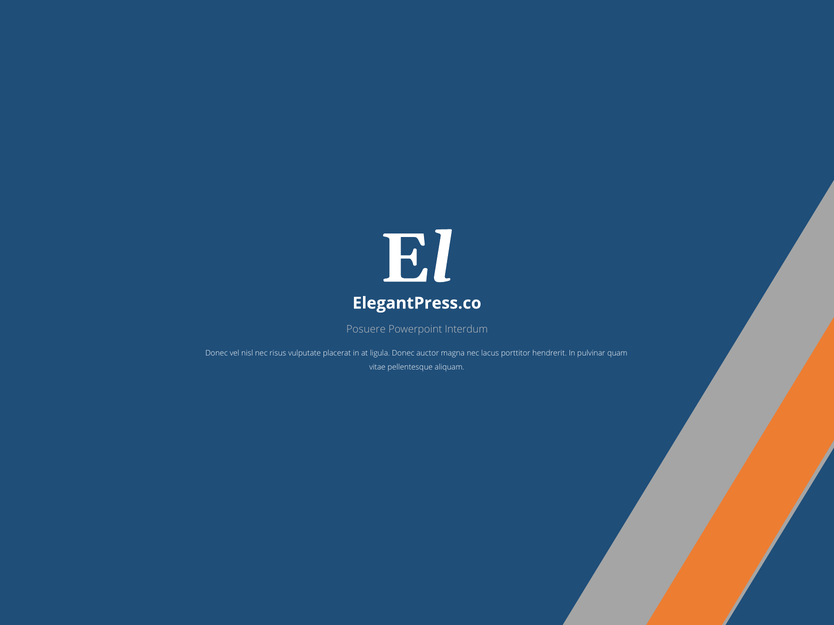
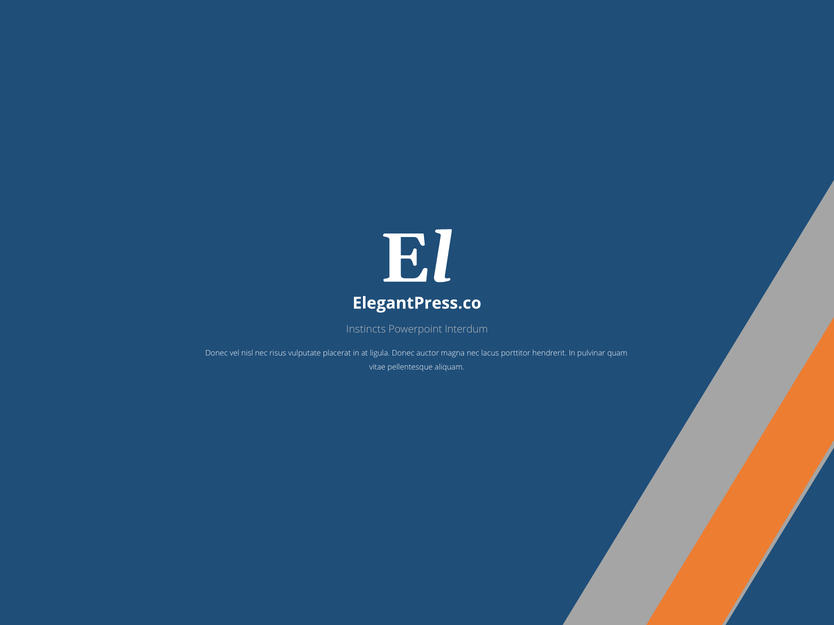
Posuere: Posuere -> Instincts
